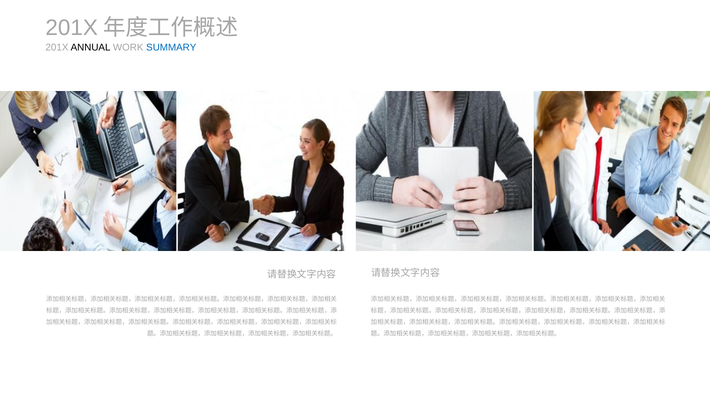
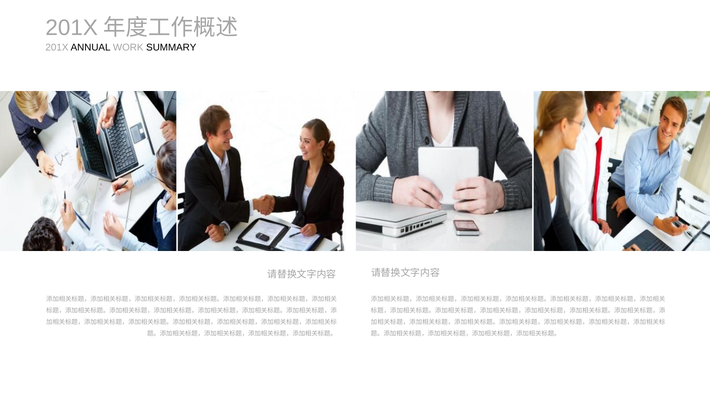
SUMMARY colour: blue -> black
